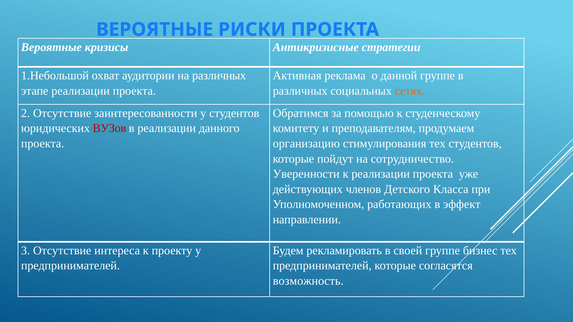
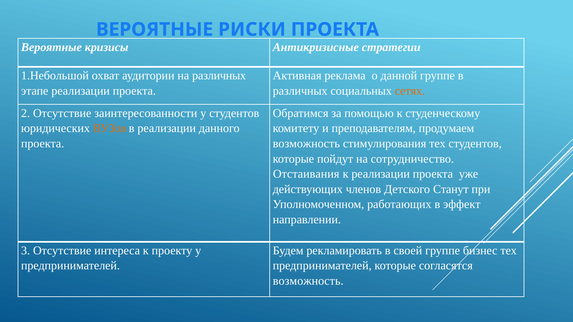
ВУЗов colour: red -> orange
организацию at (306, 144): организацию -> возможность
Уверенности: Уверенности -> Отстаивания
Класса: Класса -> Станут
